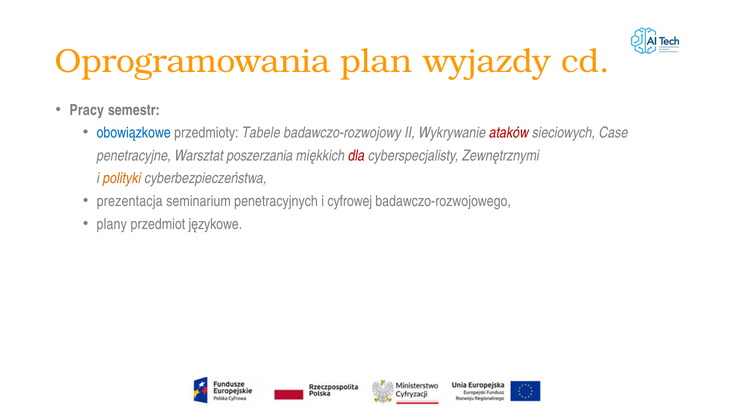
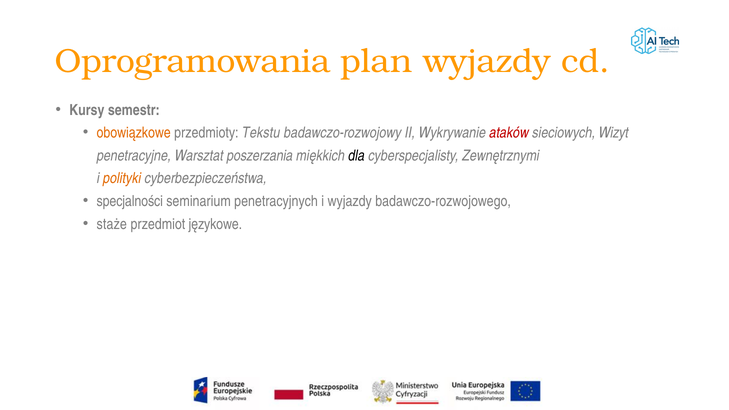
Pracy: Pracy -> Kursy
obowiązkowe colour: blue -> orange
Tabele: Tabele -> Tekstu
Case: Case -> Wizyt
dla colour: red -> black
prezentacja: prezentacja -> specjalności
i cyfrowej: cyfrowej -> wyjazdy
plany: plany -> staże
